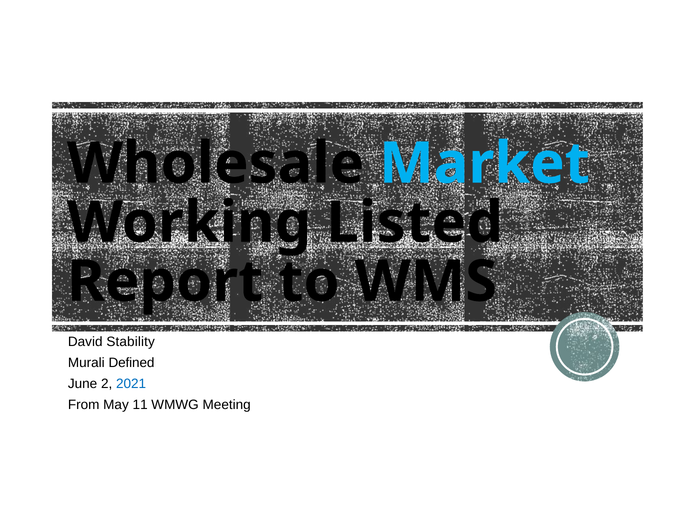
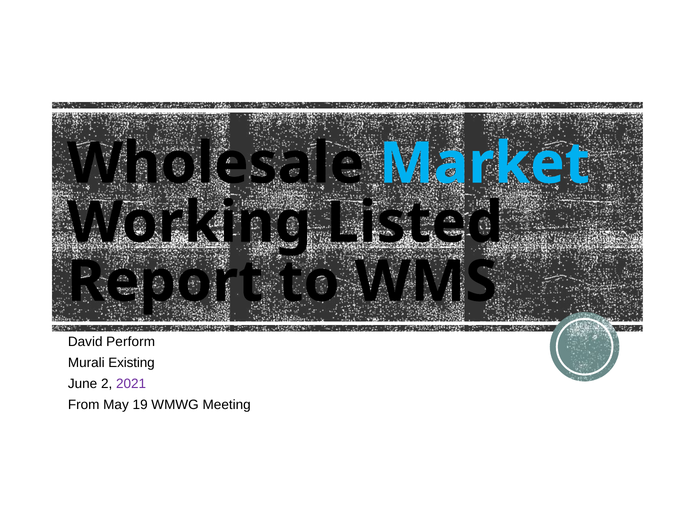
Stability: Stability -> Perform
Defined: Defined -> Existing
2021 colour: blue -> purple
11: 11 -> 19
